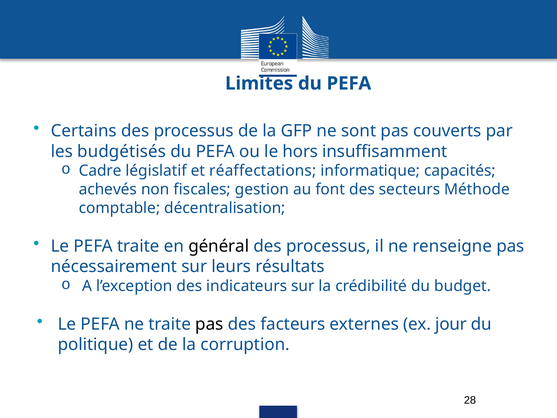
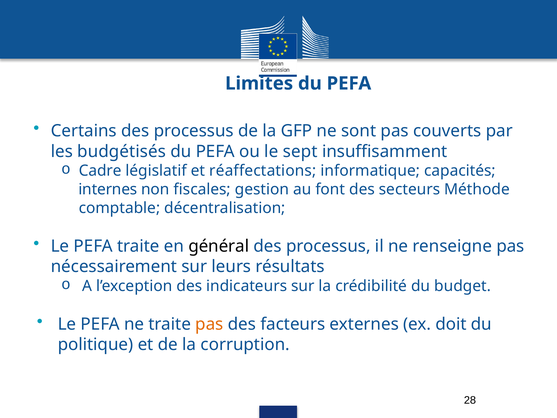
hors: hors -> sept
achevés: achevés -> internes
pas at (209, 324) colour: black -> orange
jour: jour -> doit
